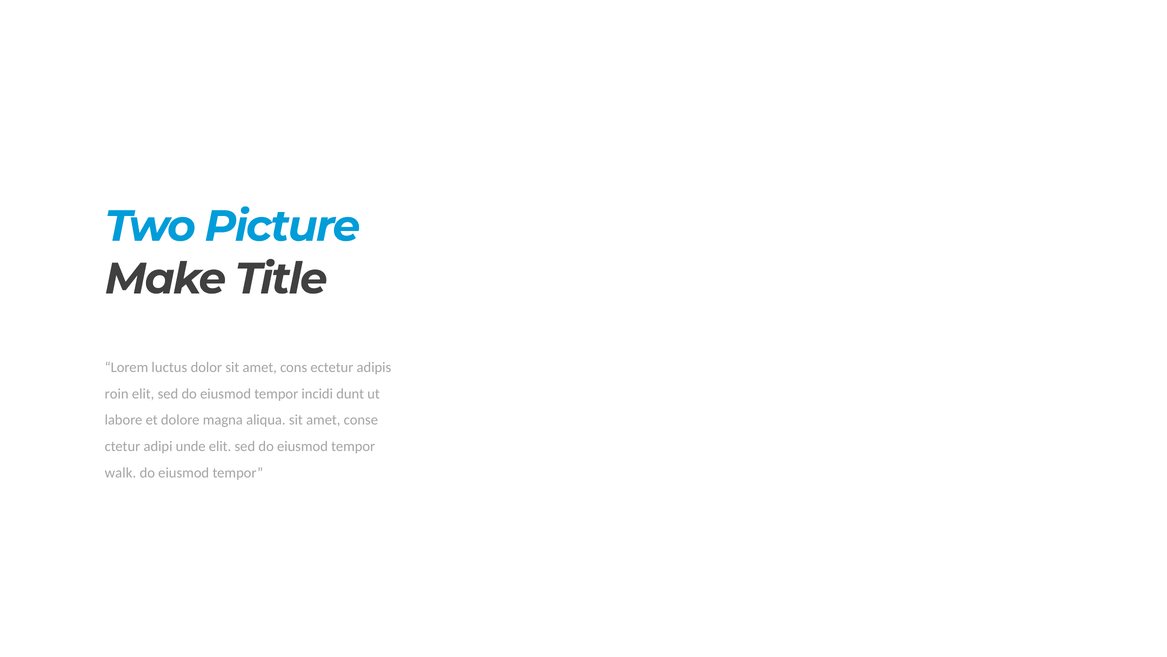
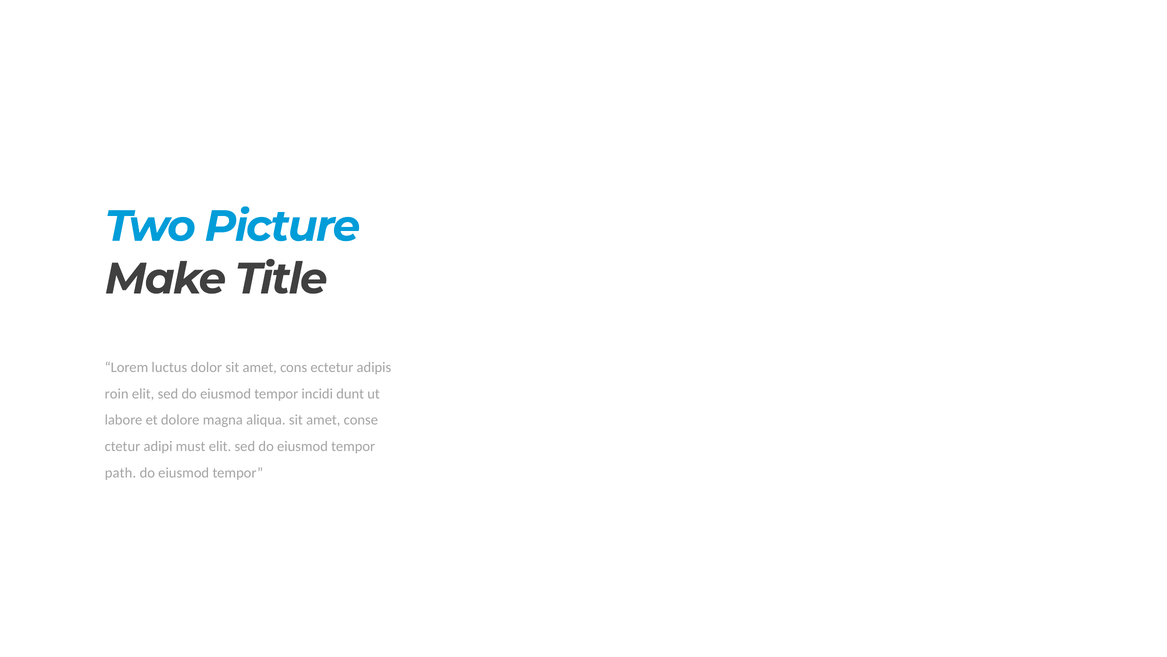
unde: unde -> must
walk: walk -> path
